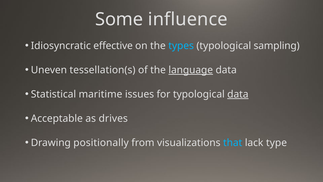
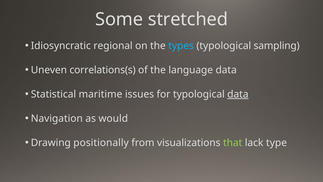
influence: influence -> stretched
effective: effective -> regional
tessellation(s: tessellation(s -> correlations(s
language underline: present -> none
Acceptable: Acceptable -> Navigation
drives: drives -> would
that colour: light blue -> light green
